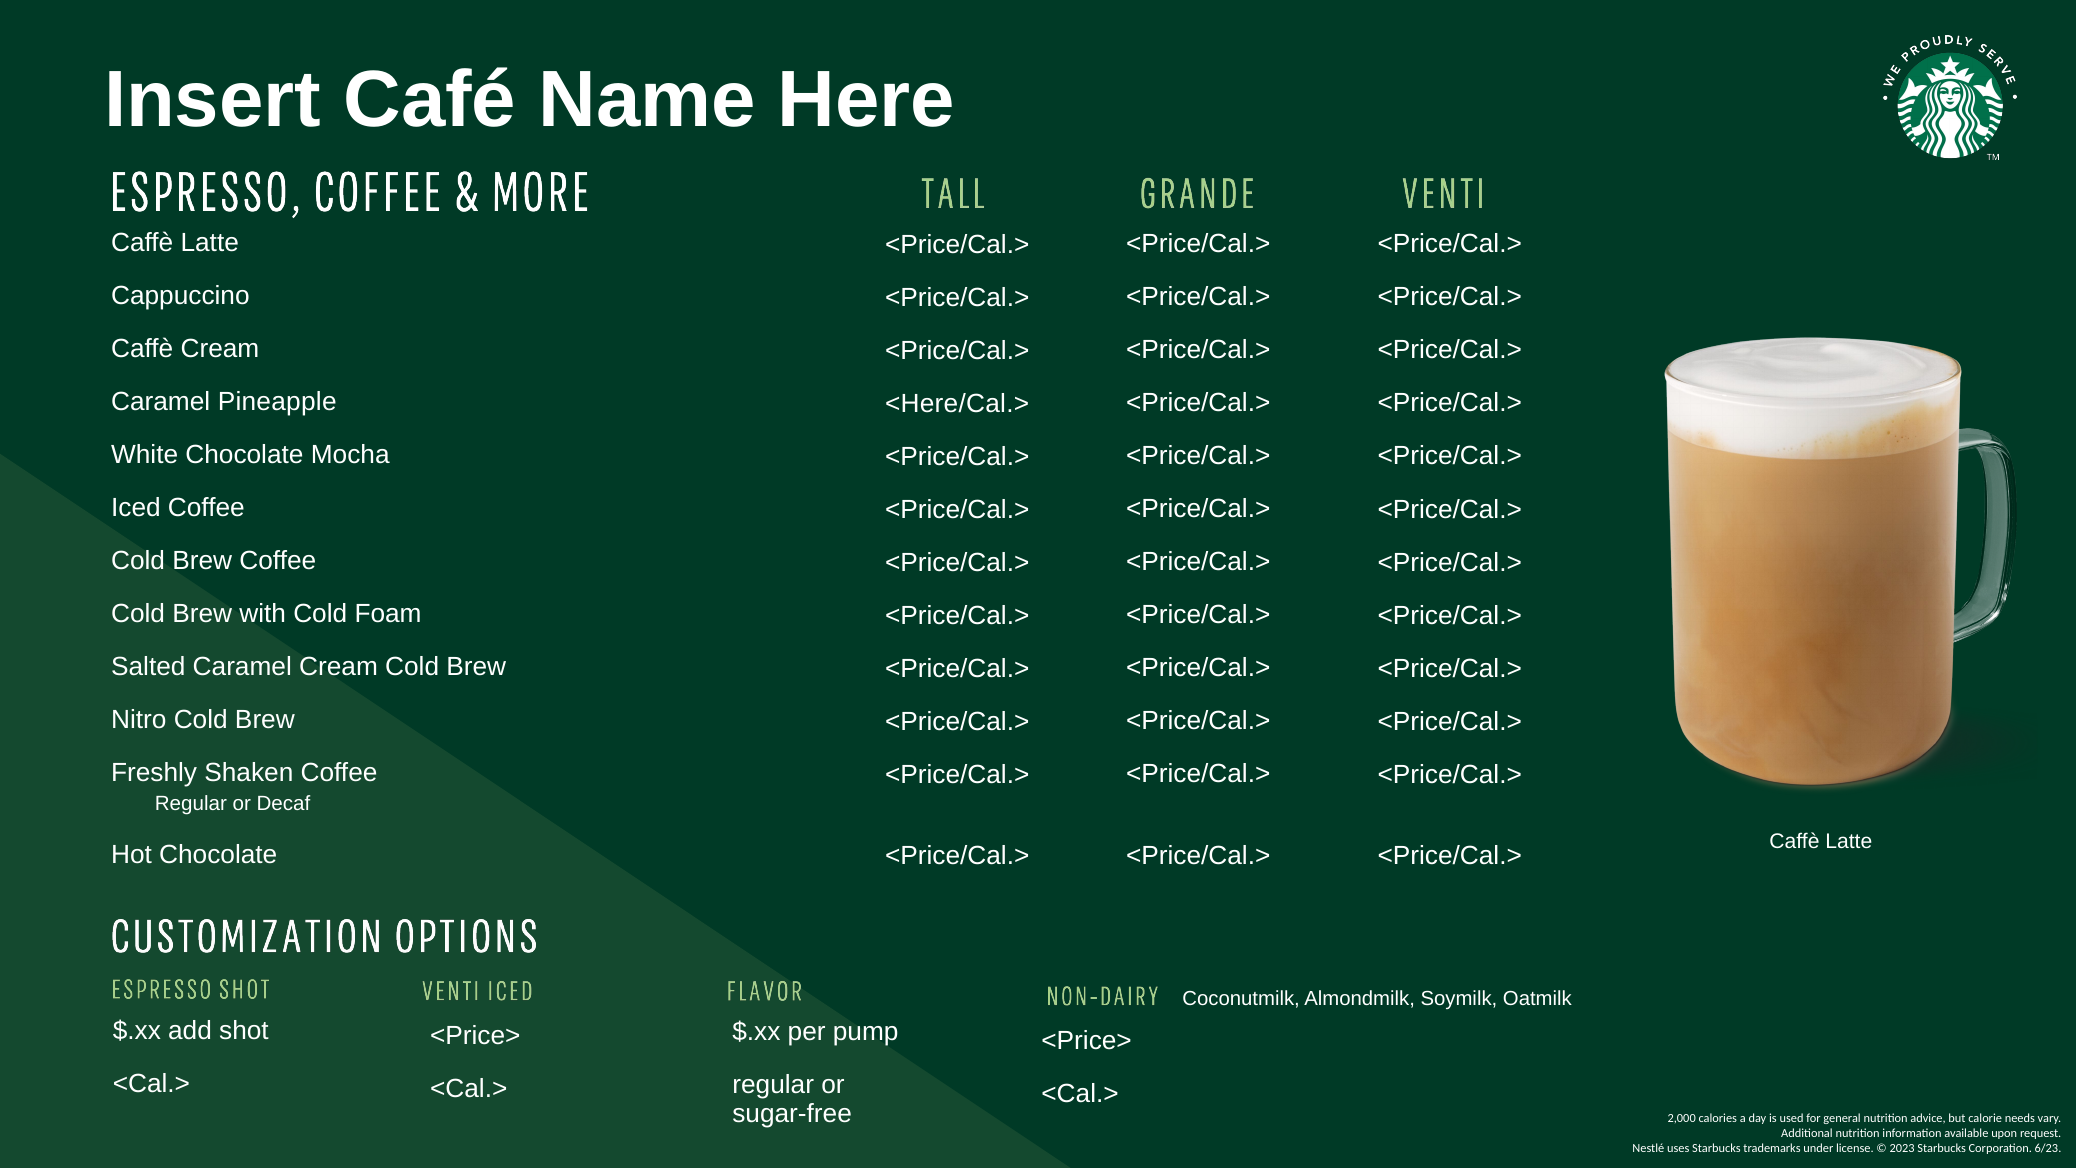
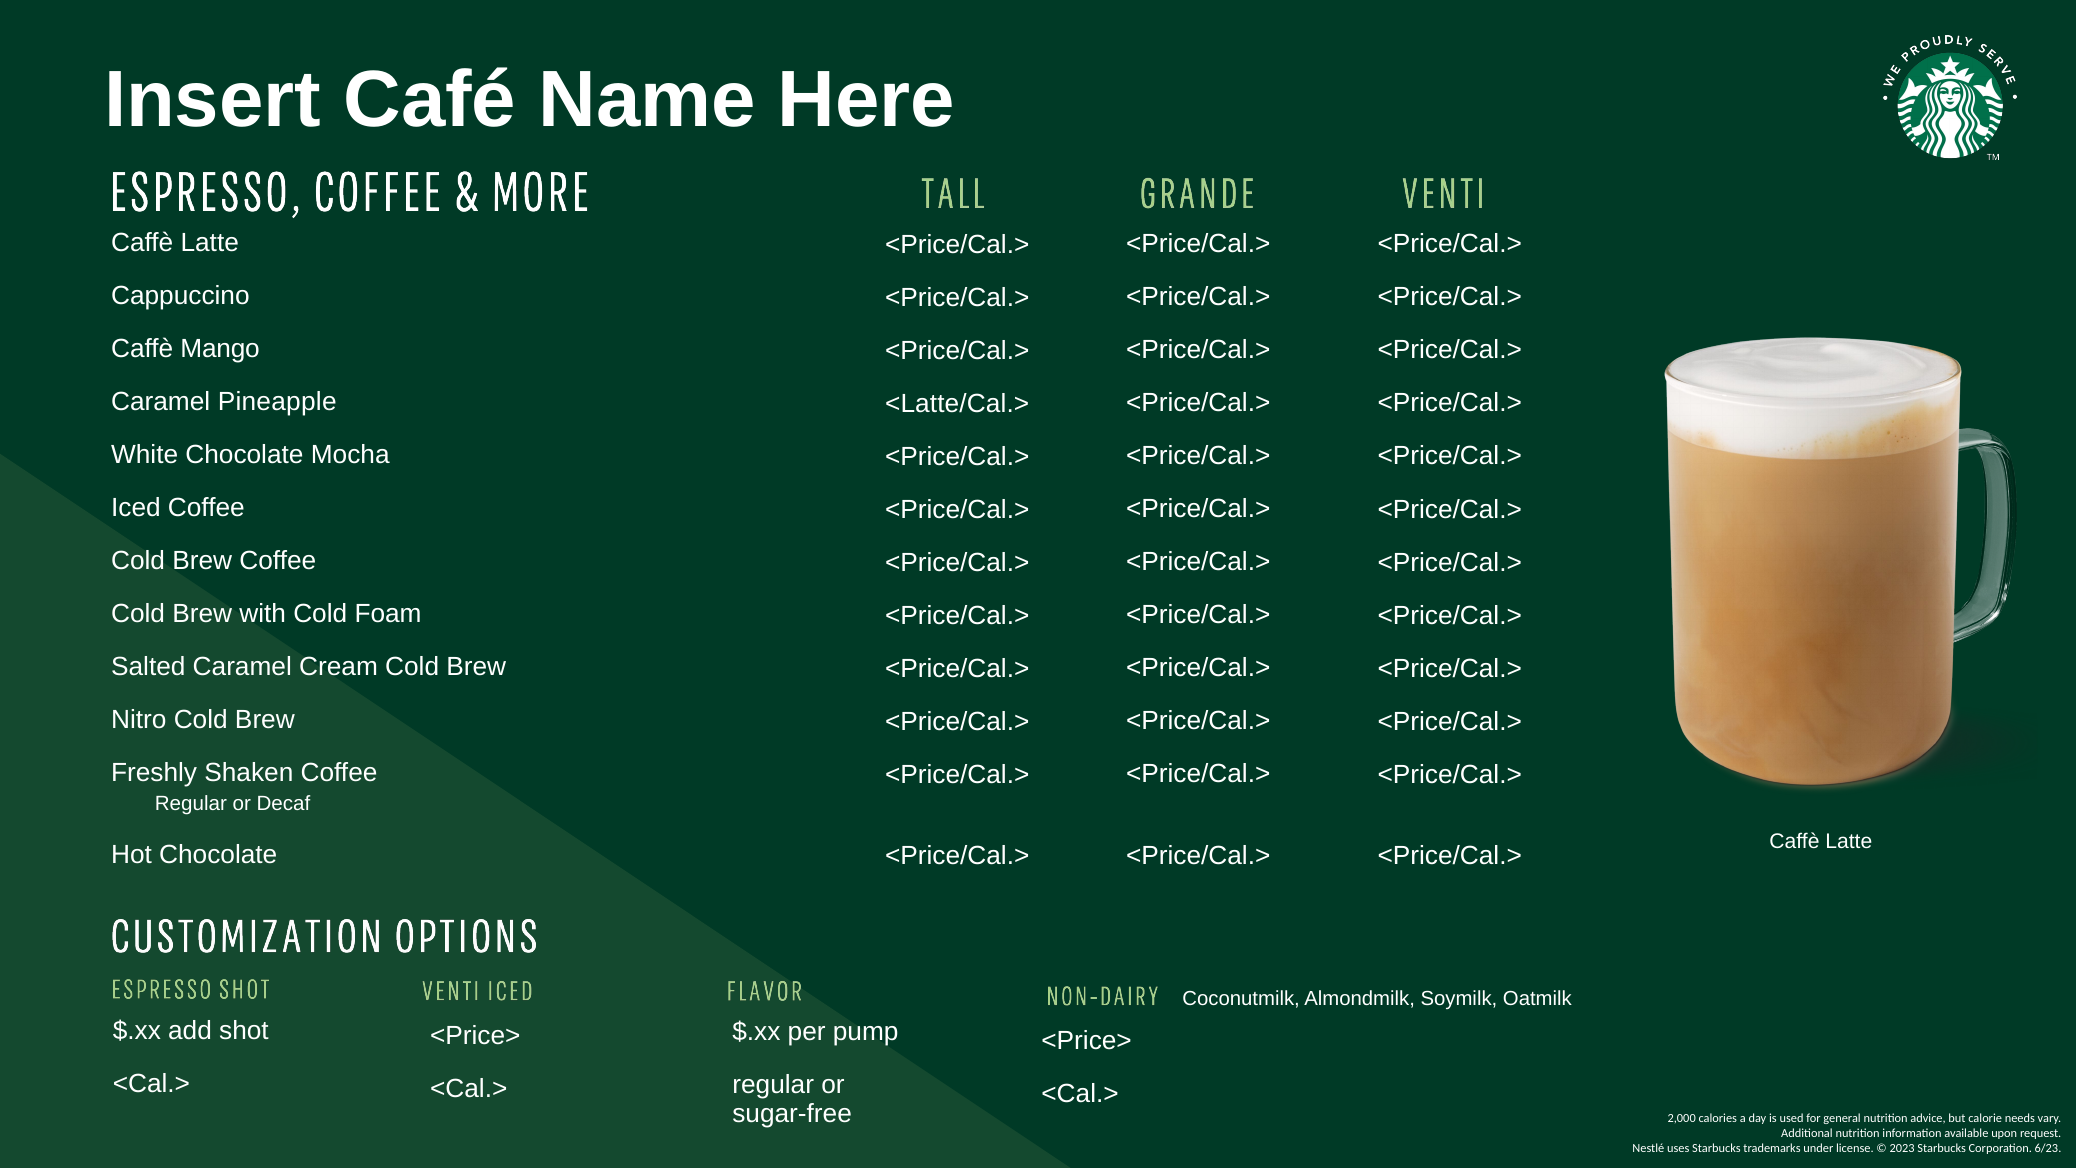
Caffè Cream: Cream -> Mango
<Here/Cal.>: <Here/Cal.> -> <Latte/Cal.>
